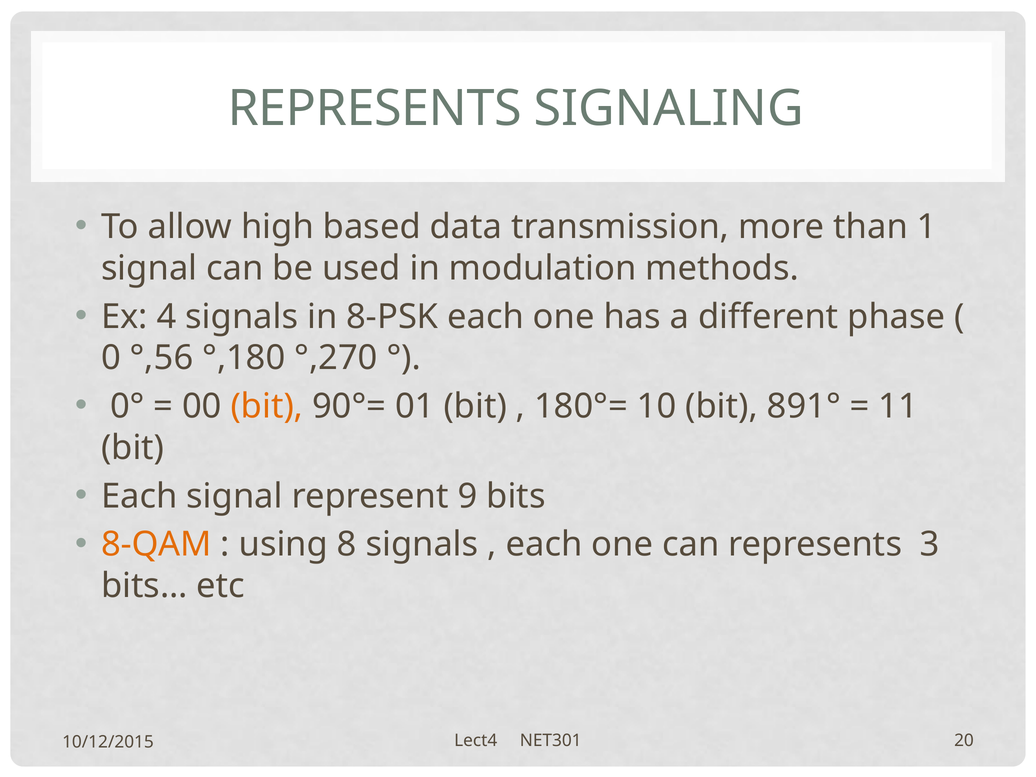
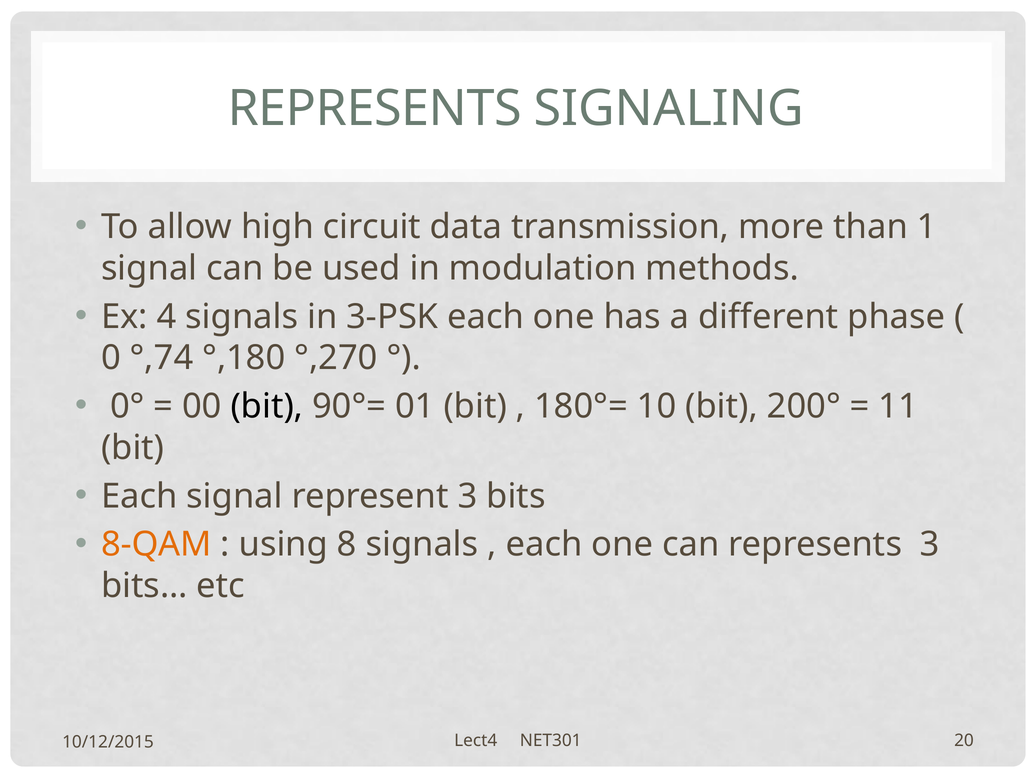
based: based -> circuit
8-PSK: 8-PSK -> 3-PSK
°,56: °,56 -> °,74
bit at (267, 406) colour: orange -> black
891°: 891° -> 200°
represent 9: 9 -> 3
